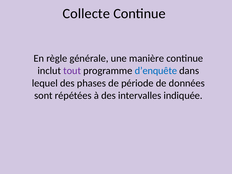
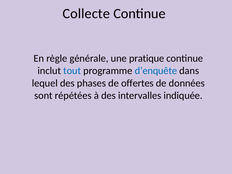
manière: manière -> pratique
tout colour: purple -> blue
période: période -> offertes
